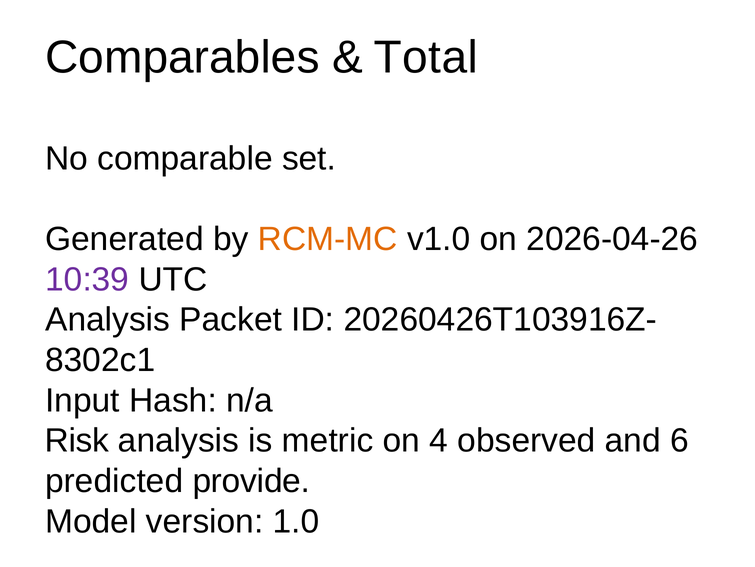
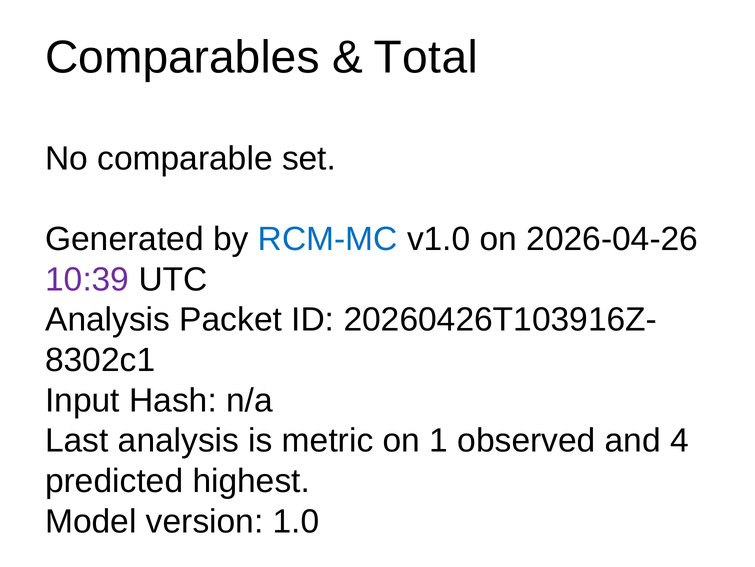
RCM-MC colour: orange -> blue
Risk: Risk -> Last
4: 4 -> 1
6: 6 -> 4
provide: provide -> highest
